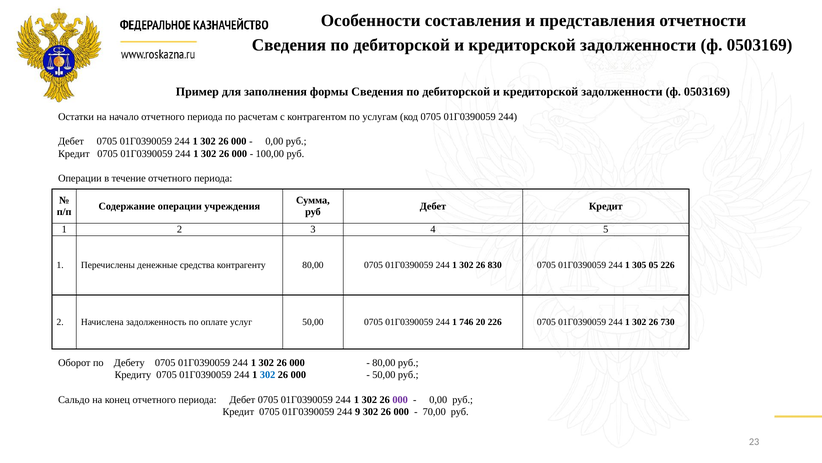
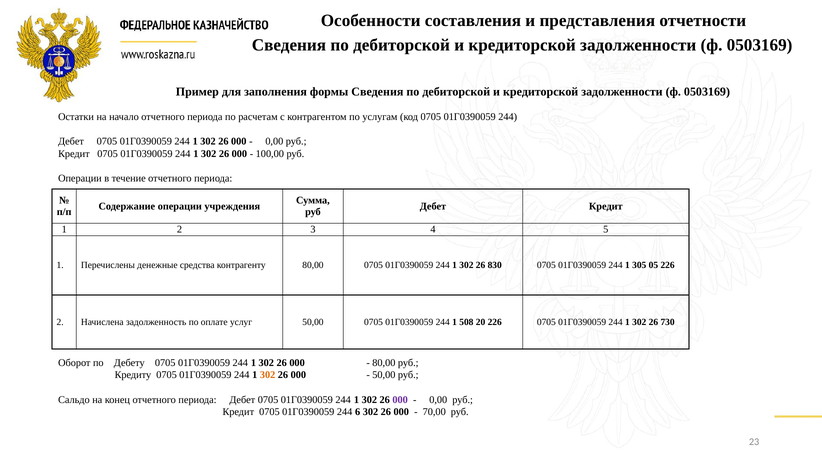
746: 746 -> 508
302 at (268, 375) colour: blue -> orange
9: 9 -> 6
